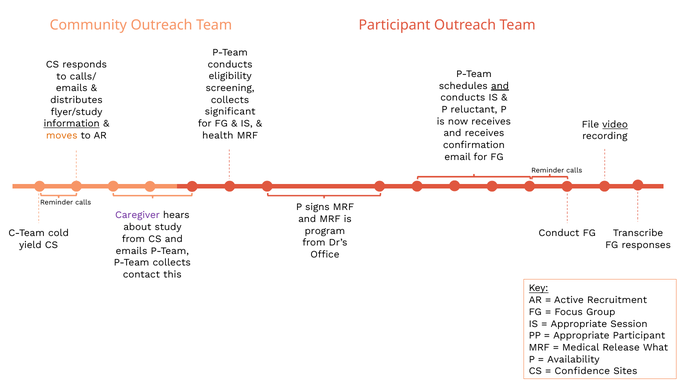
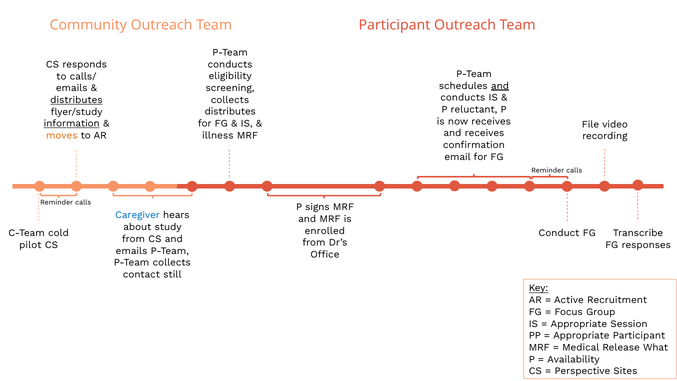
distributes at (76, 100) underline: none -> present
significant at (230, 112): significant -> distributes
video underline: present -> none
health: health -> illness
Caregiver colour: purple -> blue
program: program -> enrolled
yield: yield -> pilot
this: this -> still
Confidence: Confidence -> Perspective
